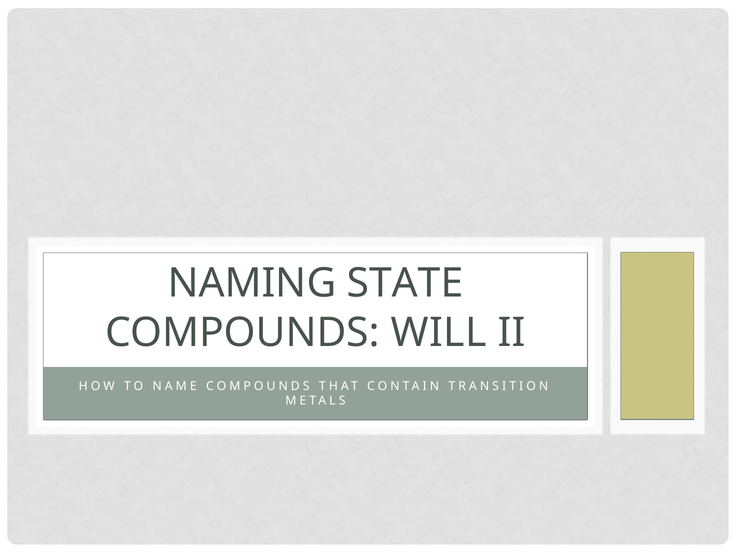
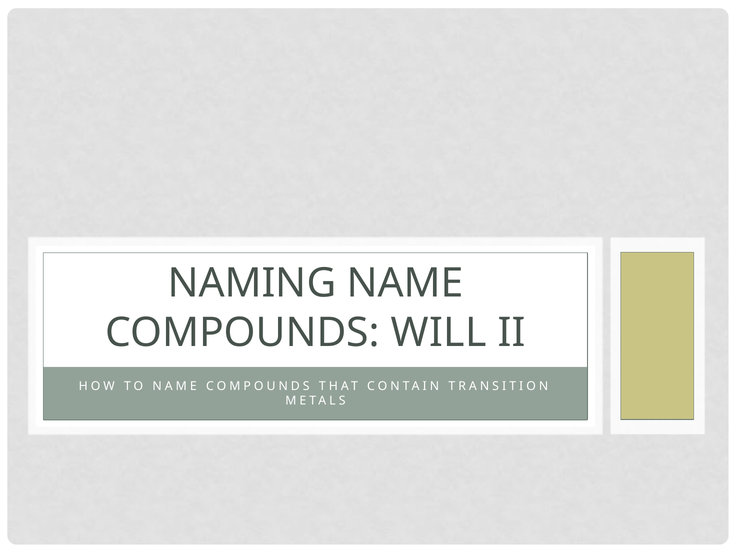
STATE: STATE -> NAME
